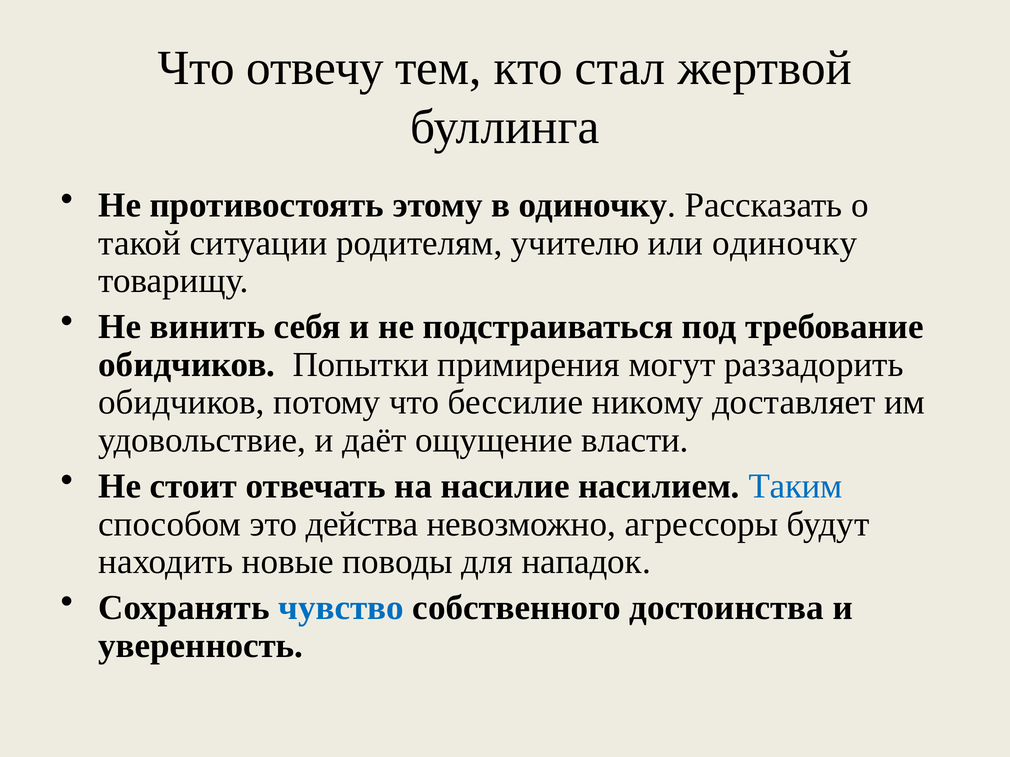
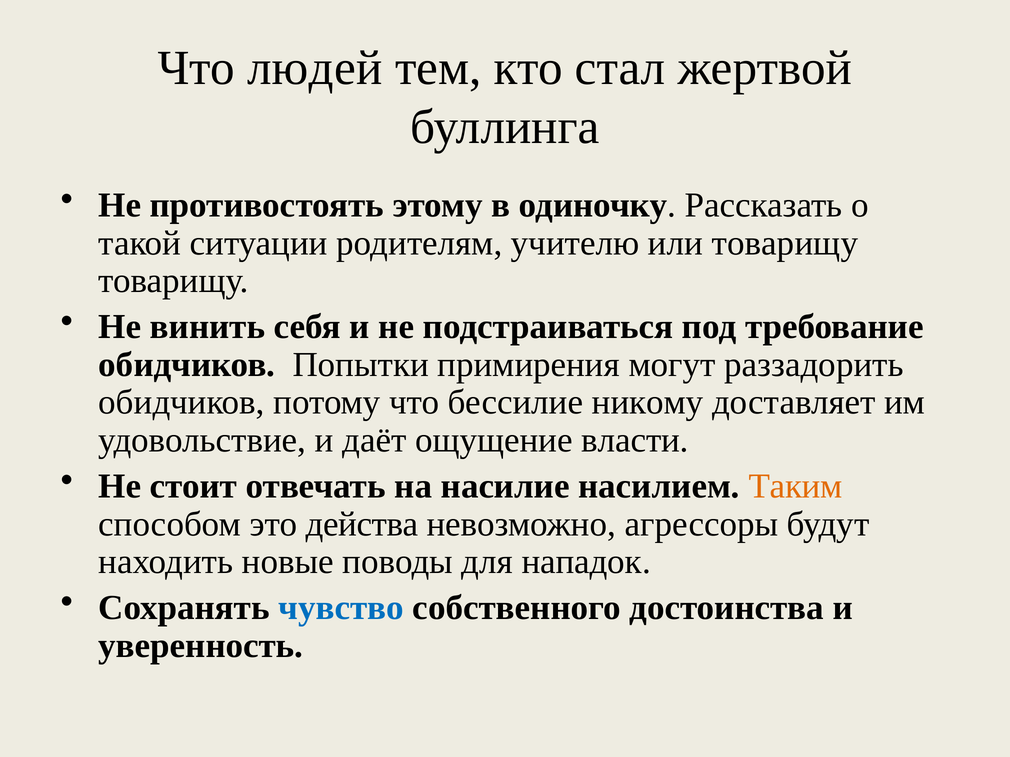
отвечу: отвечу -> людей
или одиночку: одиночку -> товарищу
Таким colour: blue -> orange
